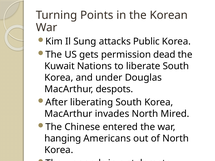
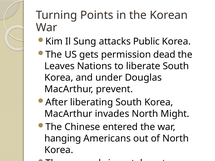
Kuwait: Kuwait -> Leaves
despots: despots -> prevent
Mired: Mired -> Might
